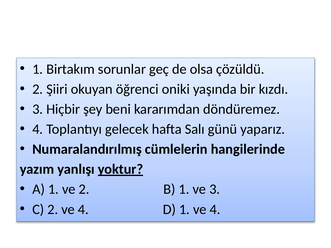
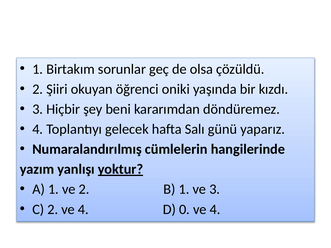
D 1: 1 -> 0
